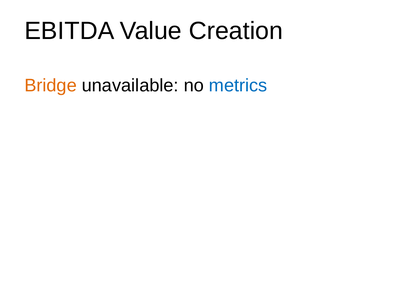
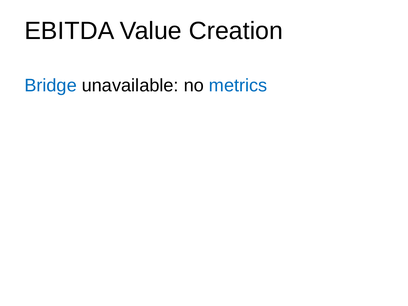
Bridge colour: orange -> blue
